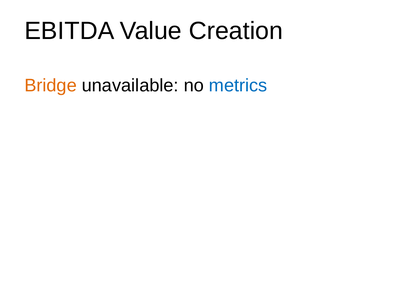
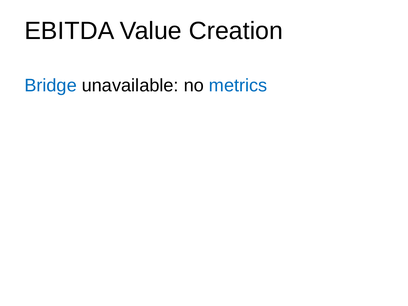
Bridge colour: orange -> blue
